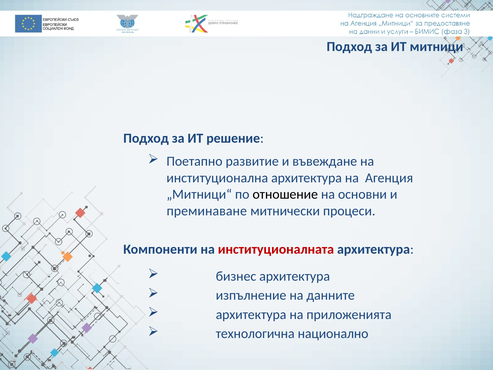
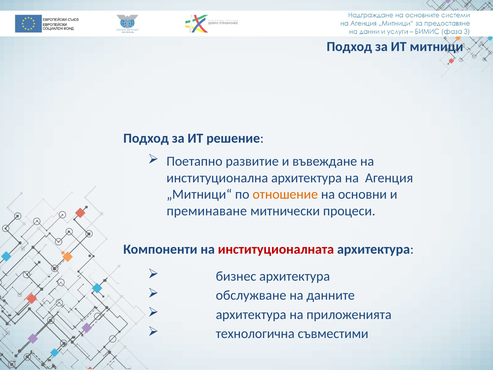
отношение colour: black -> orange
изпълнение: изпълнение -> обслужване
национално: национално -> съвместими
